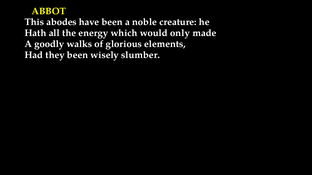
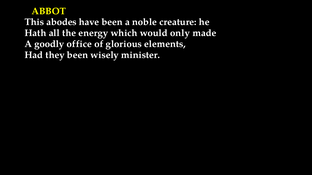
walks: walks -> office
slumber: slumber -> minister
